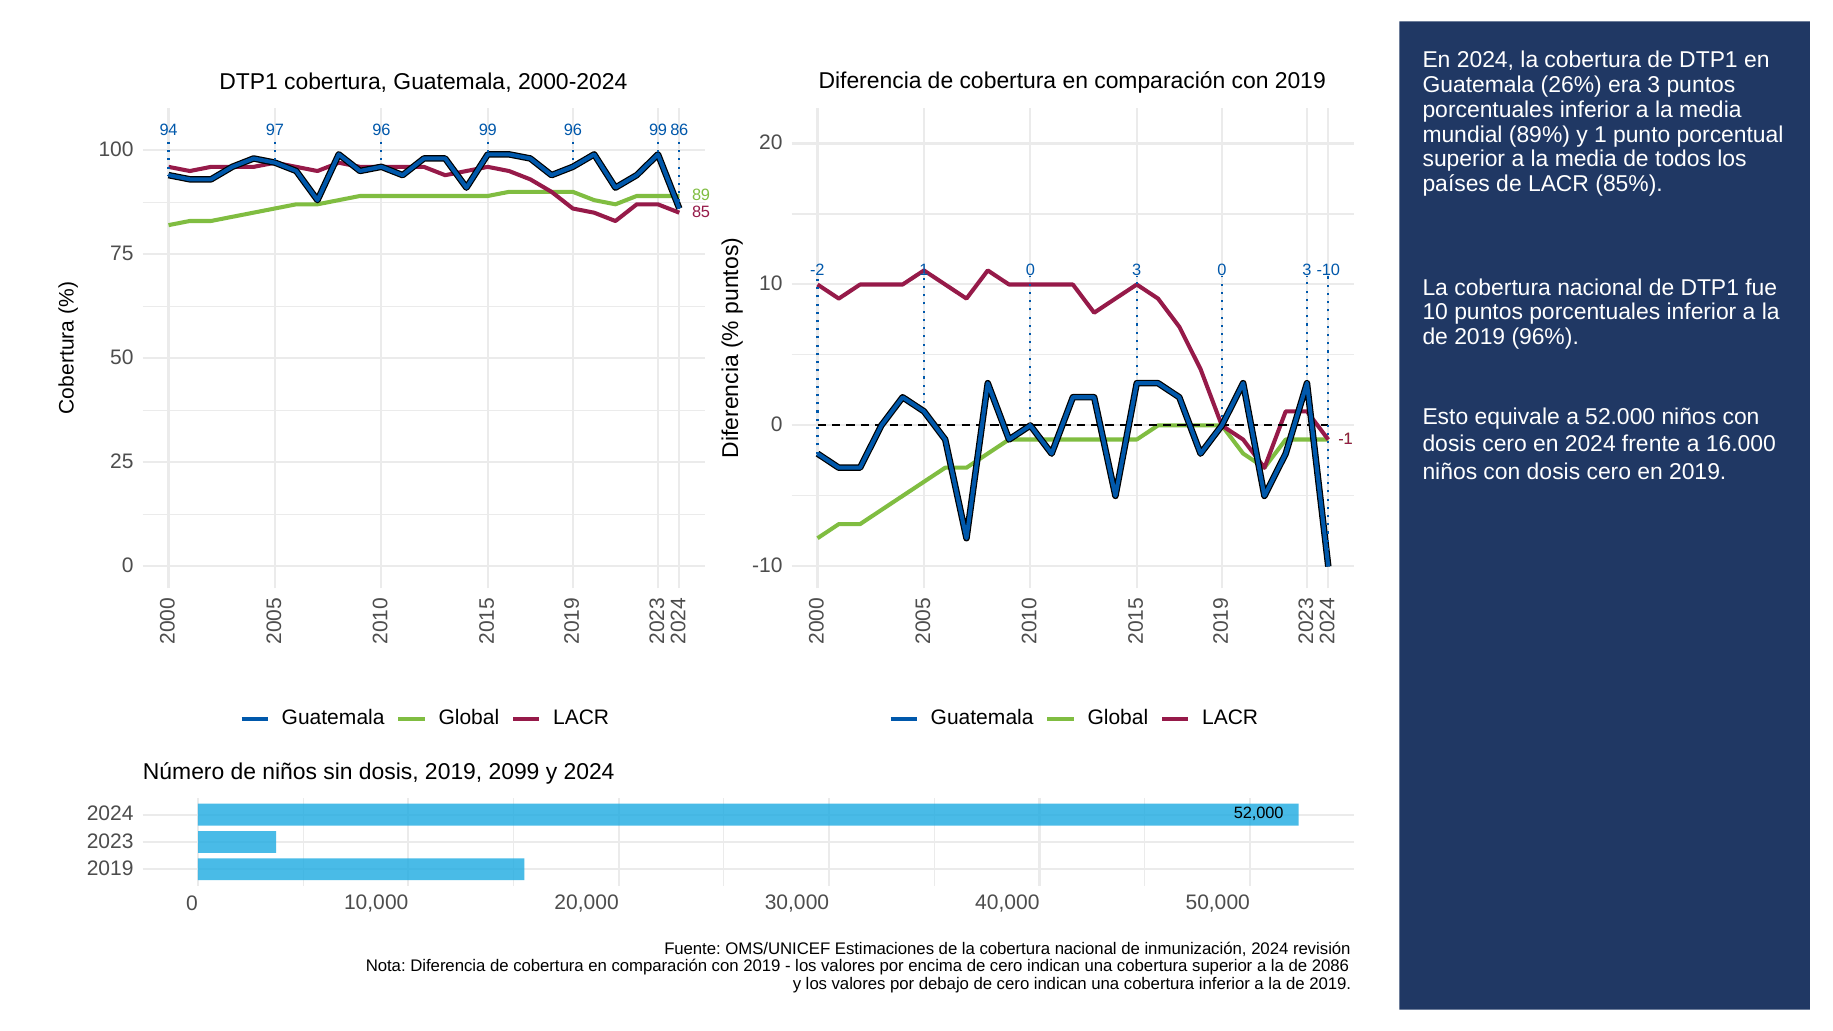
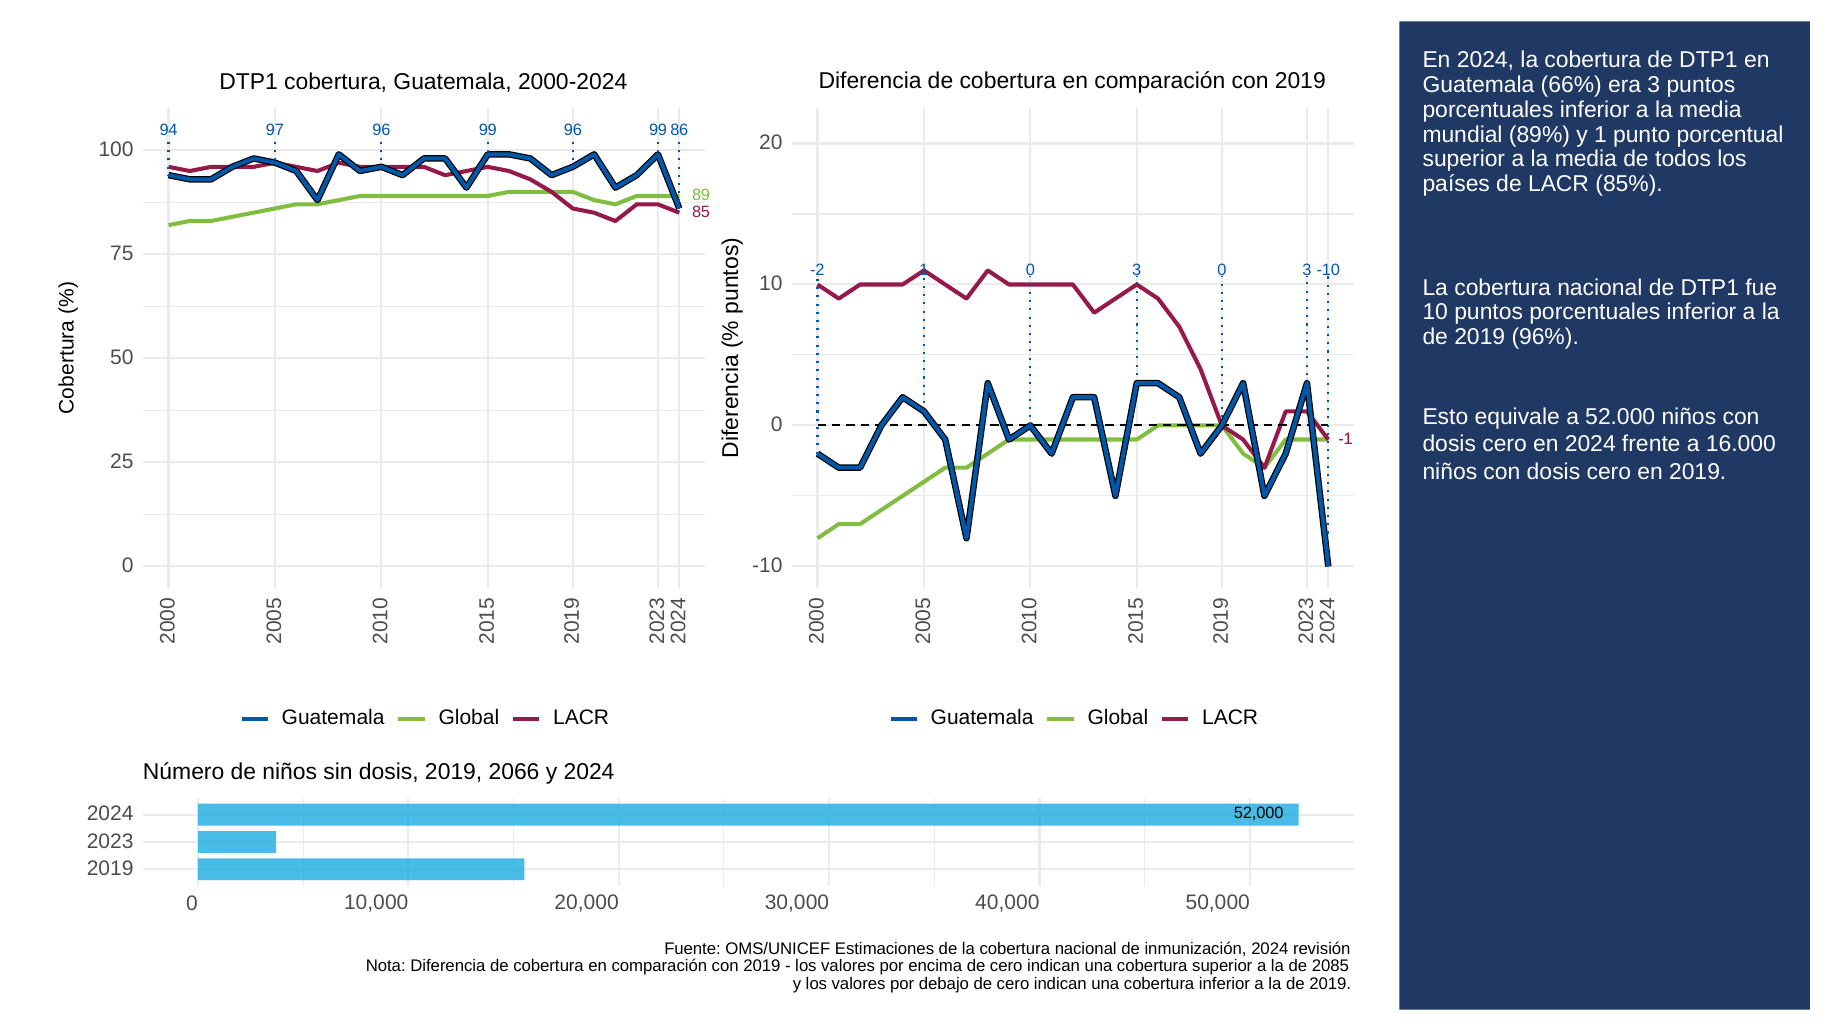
26%: 26% -> 66%
2099: 2099 -> 2066
2086: 2086 -> 2085
